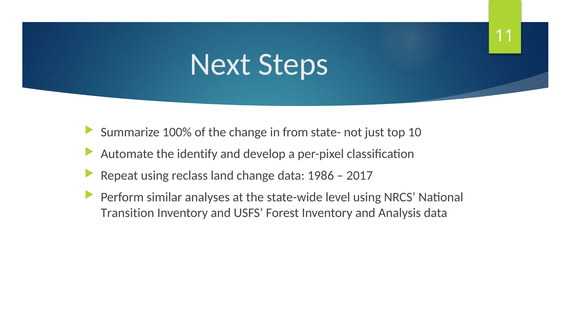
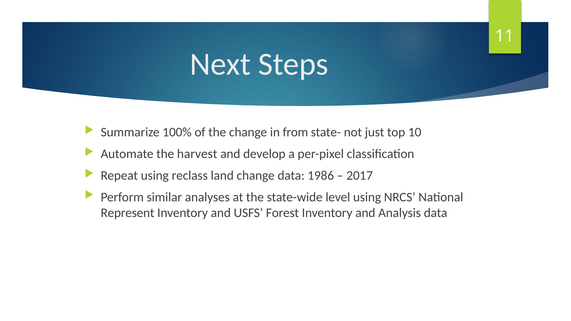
identify: identify -> harvest
Transition: Transition -> Represent
